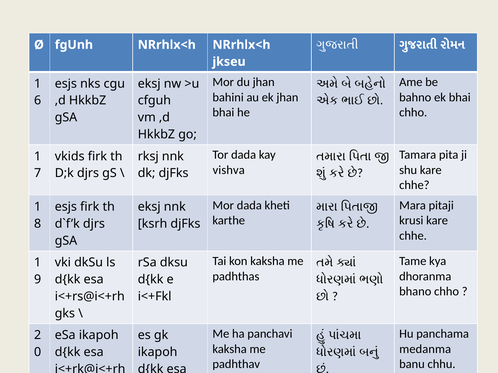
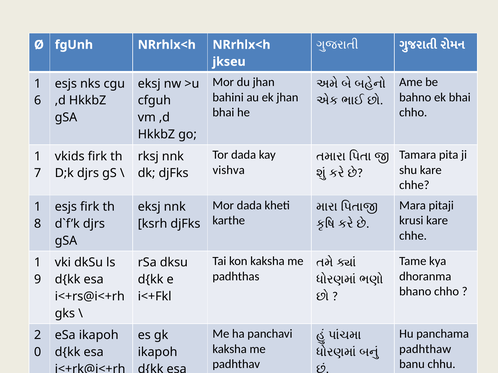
medanma: medanma -> padhthaw
